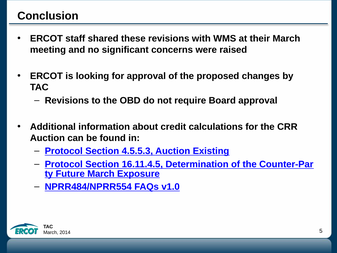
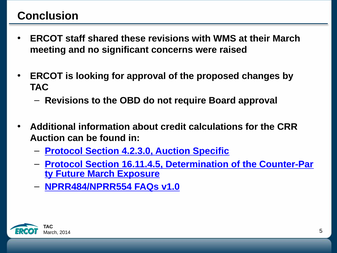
4.5.5.3: 4.5.5.3 -> 4.2.3.0
Existing: Existing -> Specific
